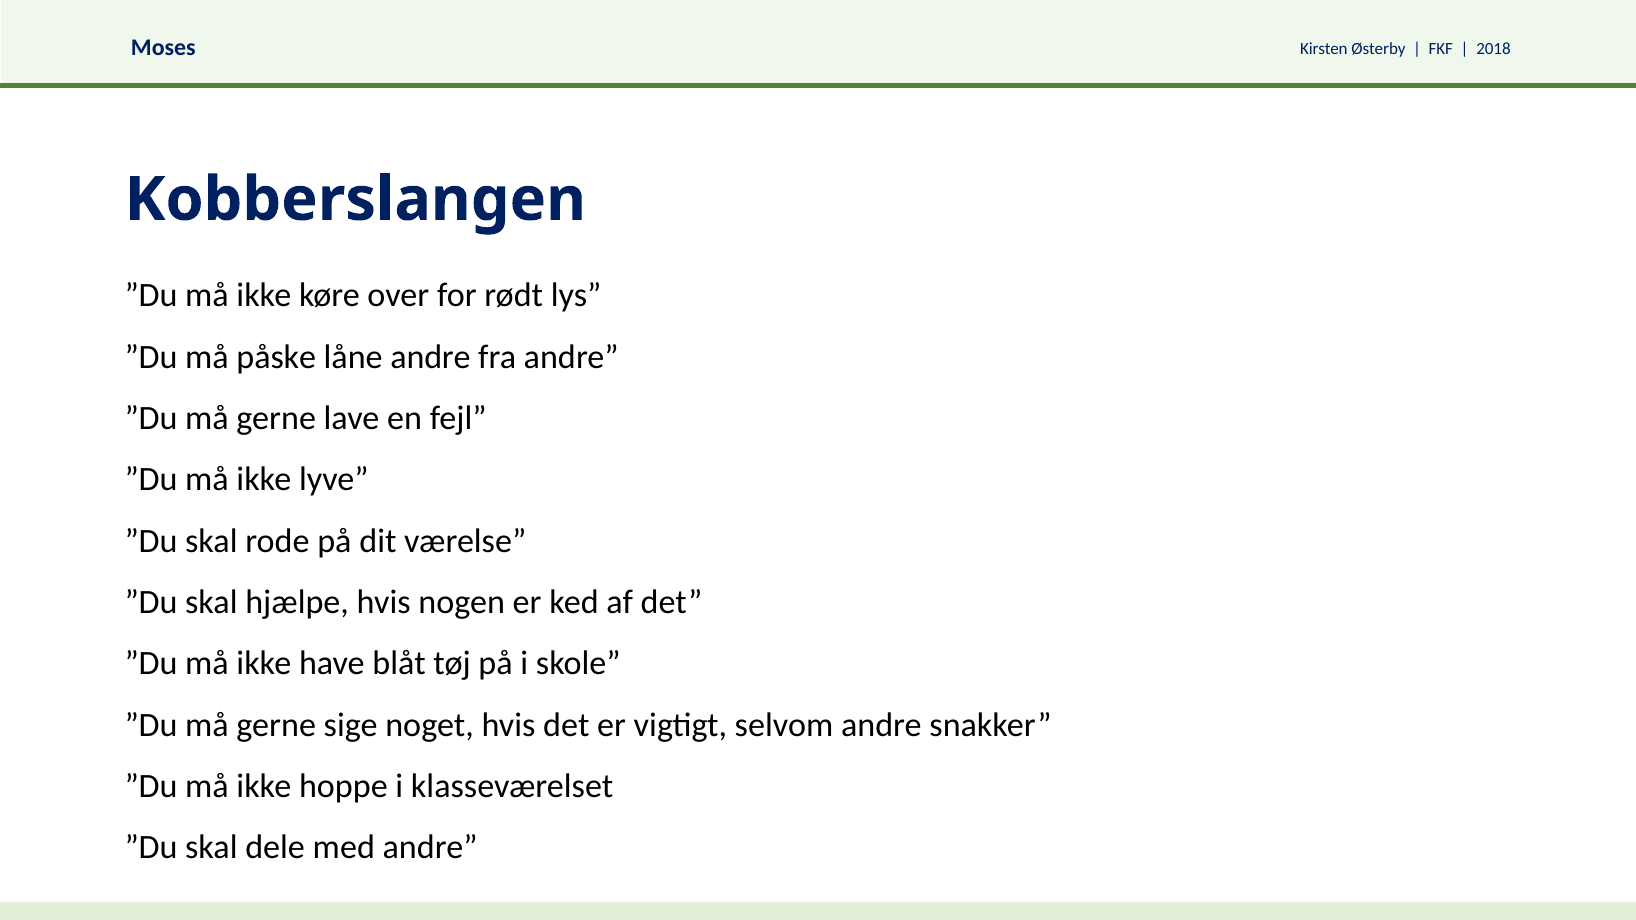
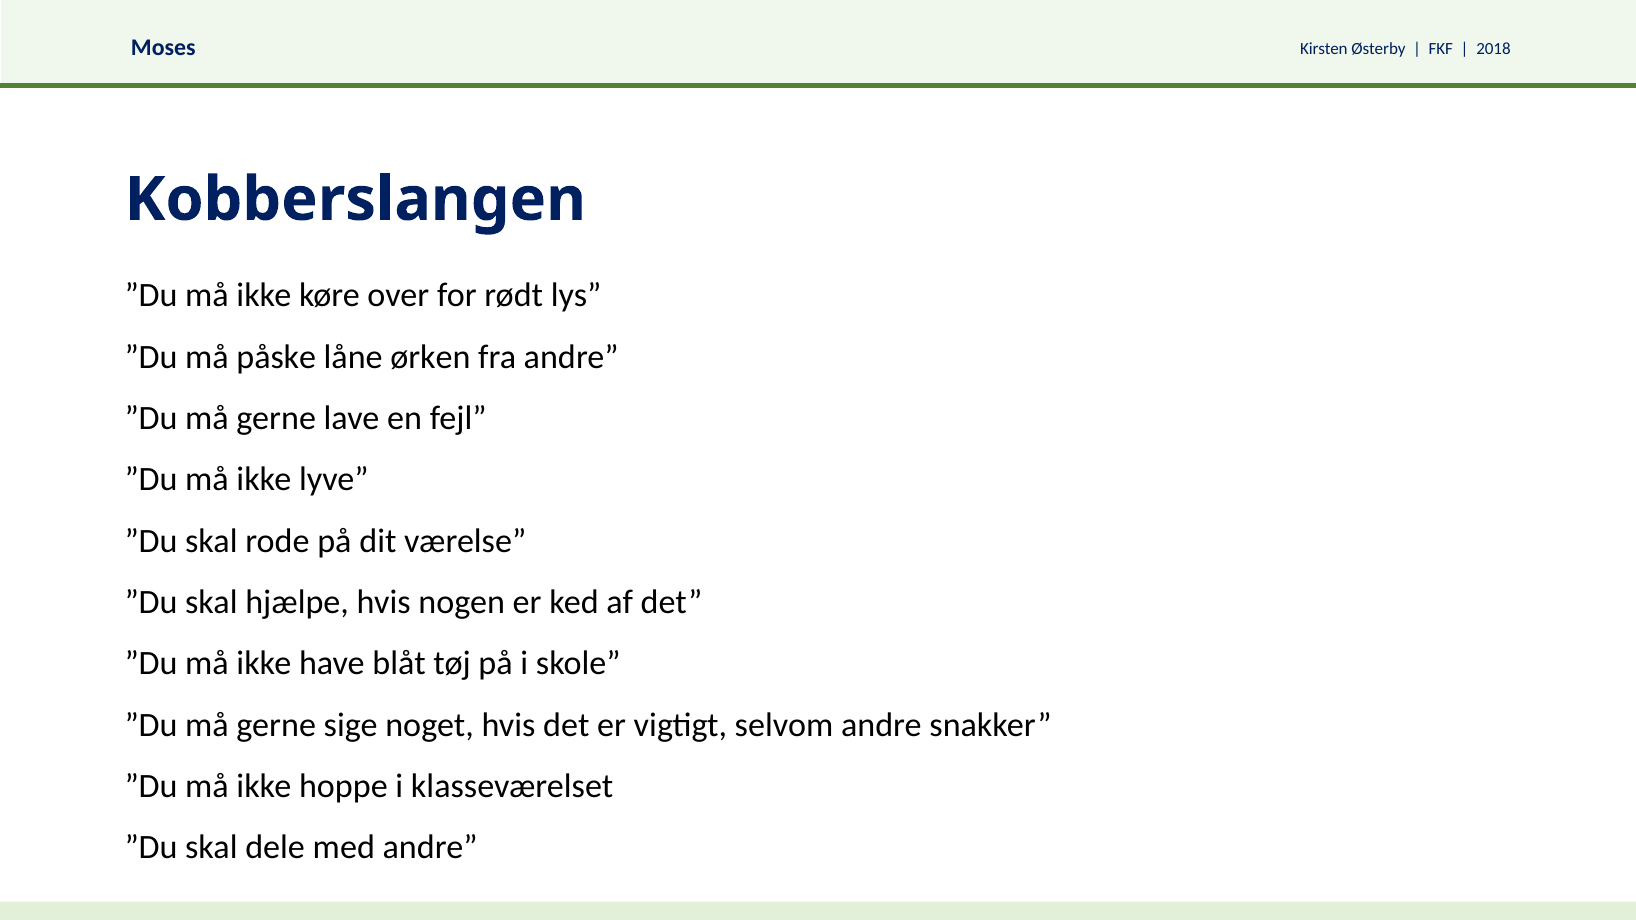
låne andre: andre -> ørken
